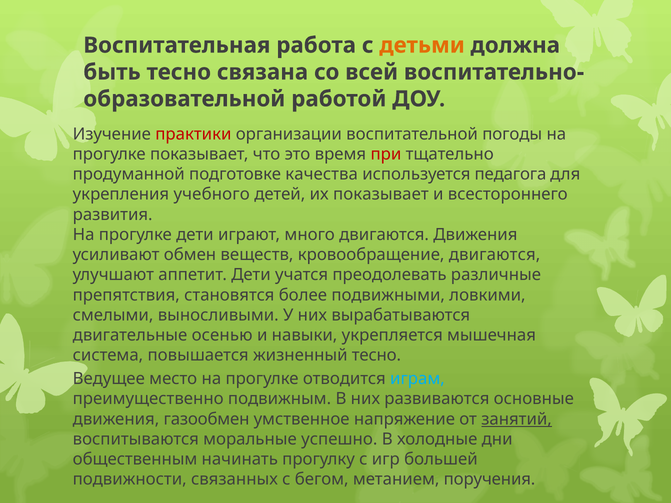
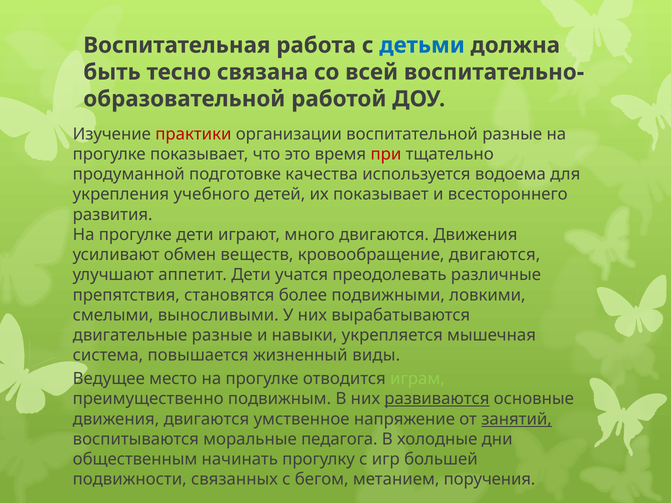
детьми colour: orange -> blue
воспитательной погоды: погоды -> разные
педагога: педагога -> водоема
двигательные осенью: осенью -> разные
жизненный тесно: тесно -> виды
играм colour: light blue -> light green
развиваются underline: none -> present
движения газообмен: газообмен -> двигаются
успешно: успешно -> педагога
